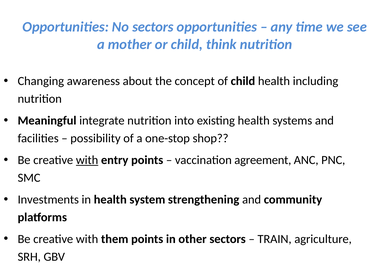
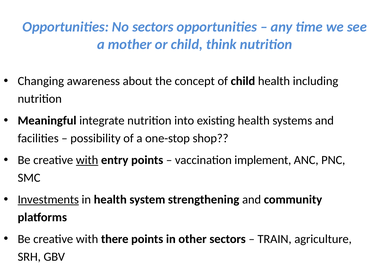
agreement: agreement -> implement
Investments underline: none -> present
them: them -> there
